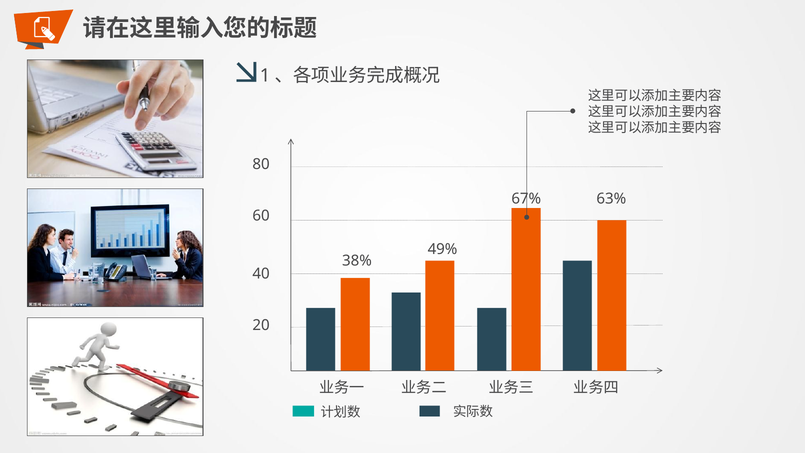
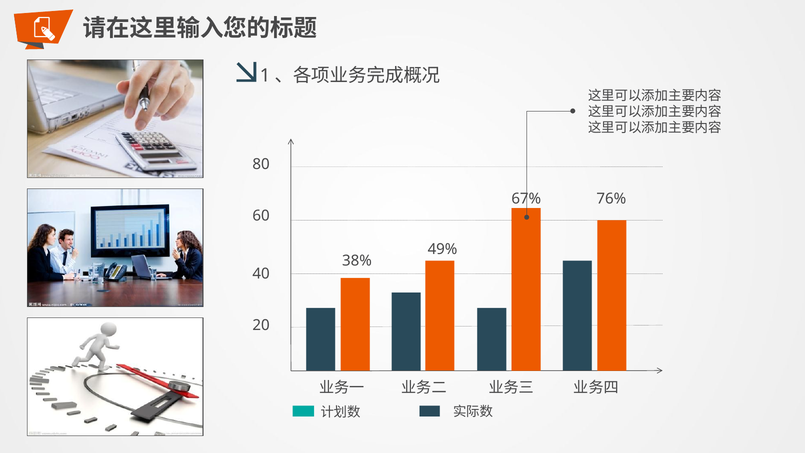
63%: 63% -> 76%
